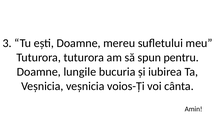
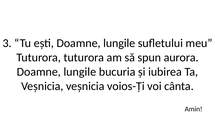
ești Doamne mereu: mereu -> lungile
pentru: pentru -> aurora
